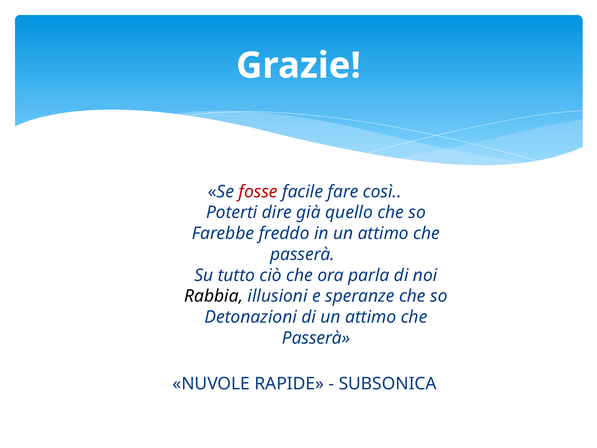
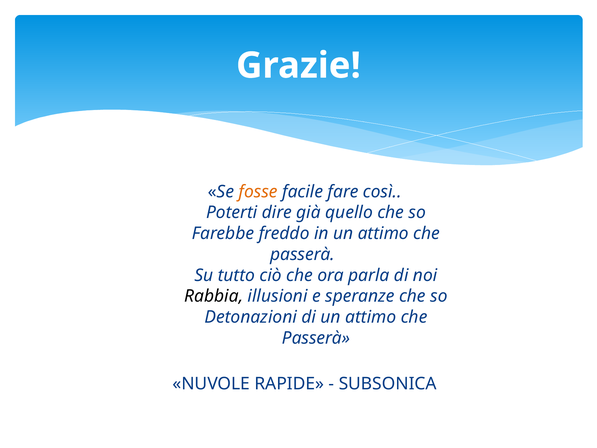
fosse colour: red -> orange
